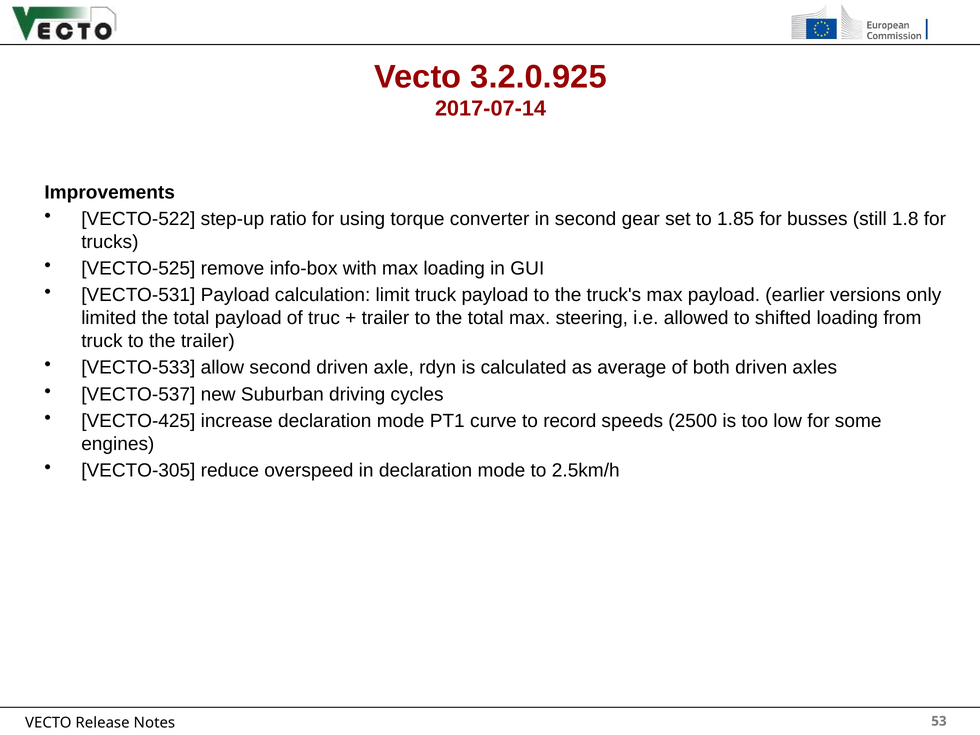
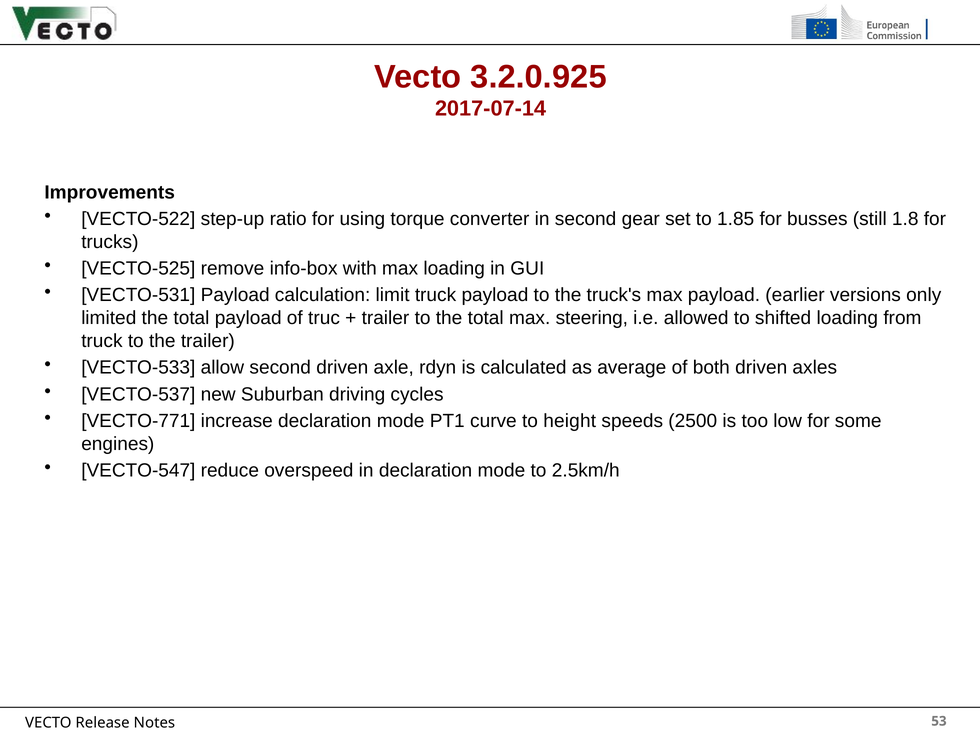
VECTO-425: VECTO-425 -> VECTO-771
record: record -> height
VECTO-305: VECTO-305 -> VECTO-547
